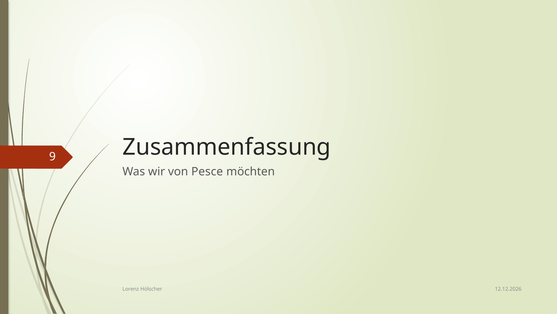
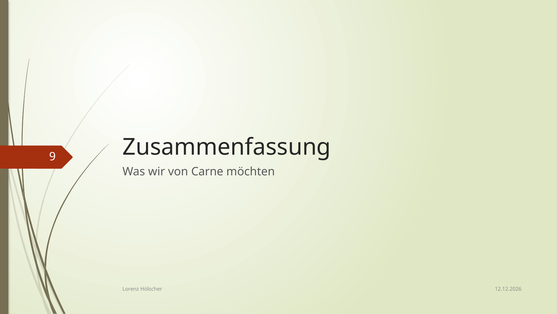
Pesce: Pesce -> Carne
